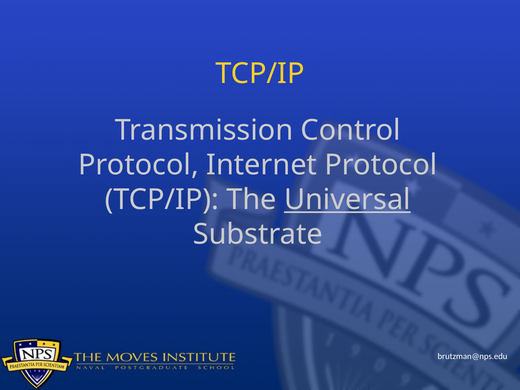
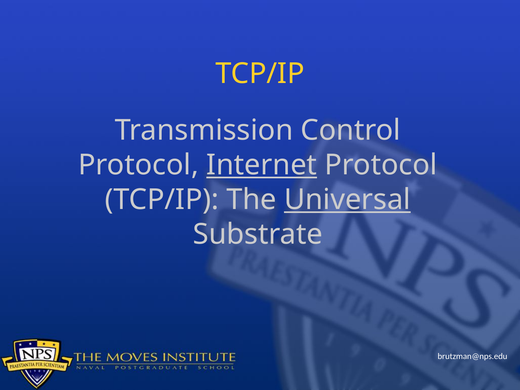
Internet underline: none -> present
